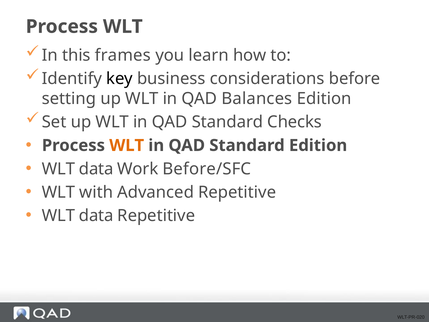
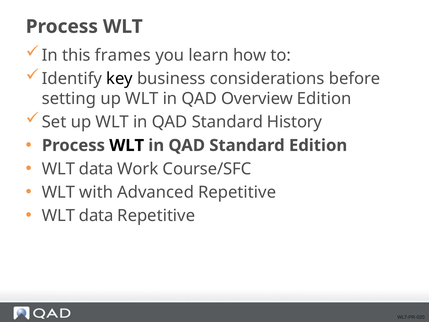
Balances: Balances -> Overview
Checks: Checks -> History
WLT at (127, 145) colour: orange -> black
Before/SFC: Before/SFC -> Course/SFC
